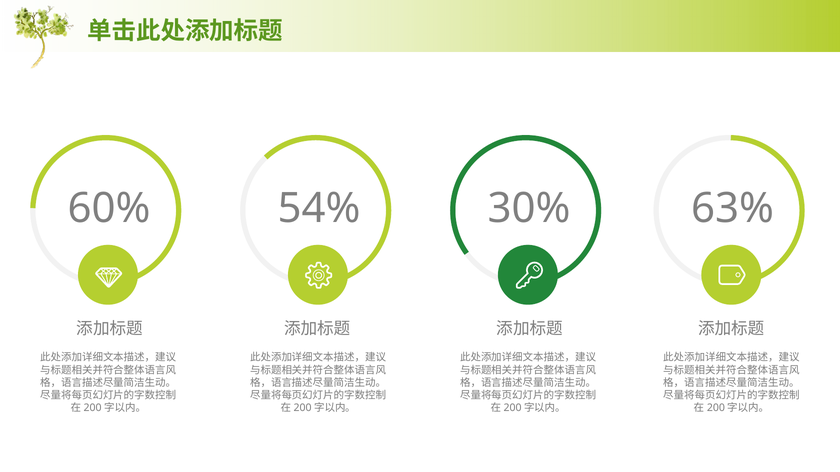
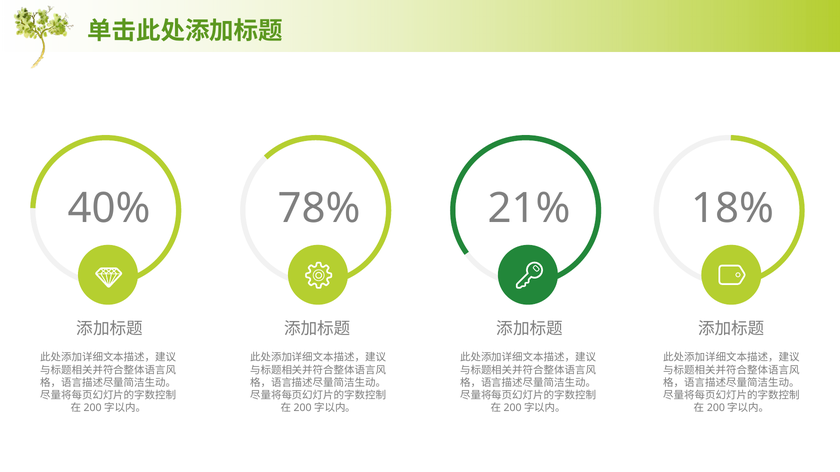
60%: 60% -> 40%
54%: 54% -> 78%
30%: 30% -> 21%
63%: 63% -> 18%
